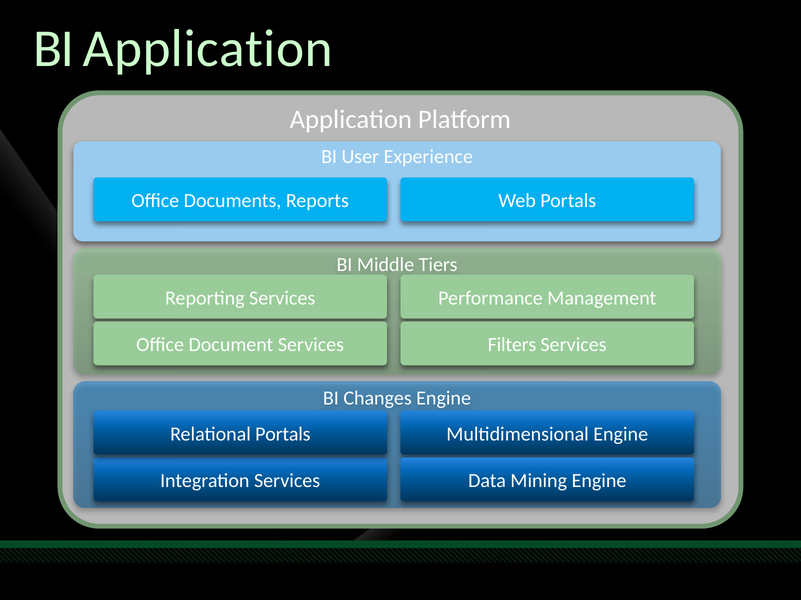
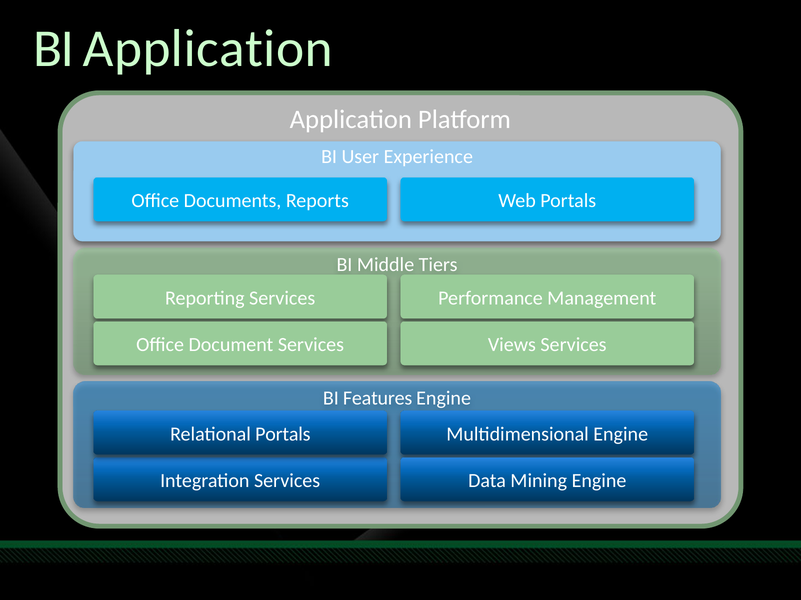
Filters: Filters -> Views
Changes: Changes -> Features
